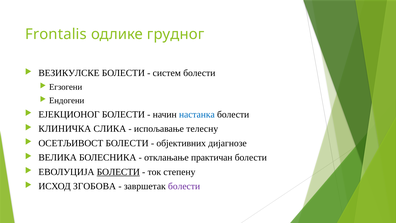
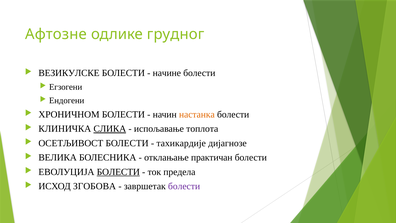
Frontalis: Frontalis -> Афтозне
систем: систем -> начине
ЕЈЕКЦИОНОГ: ЕЈЕКЦИОНОГ -> ХРОНИЧНОМ
настанка colour: blue -> orange
СЛИКА underline: none -> present
телесну: телесну -> топлота
објективних: објективних -> тахикардије
степену: степену -> предела
